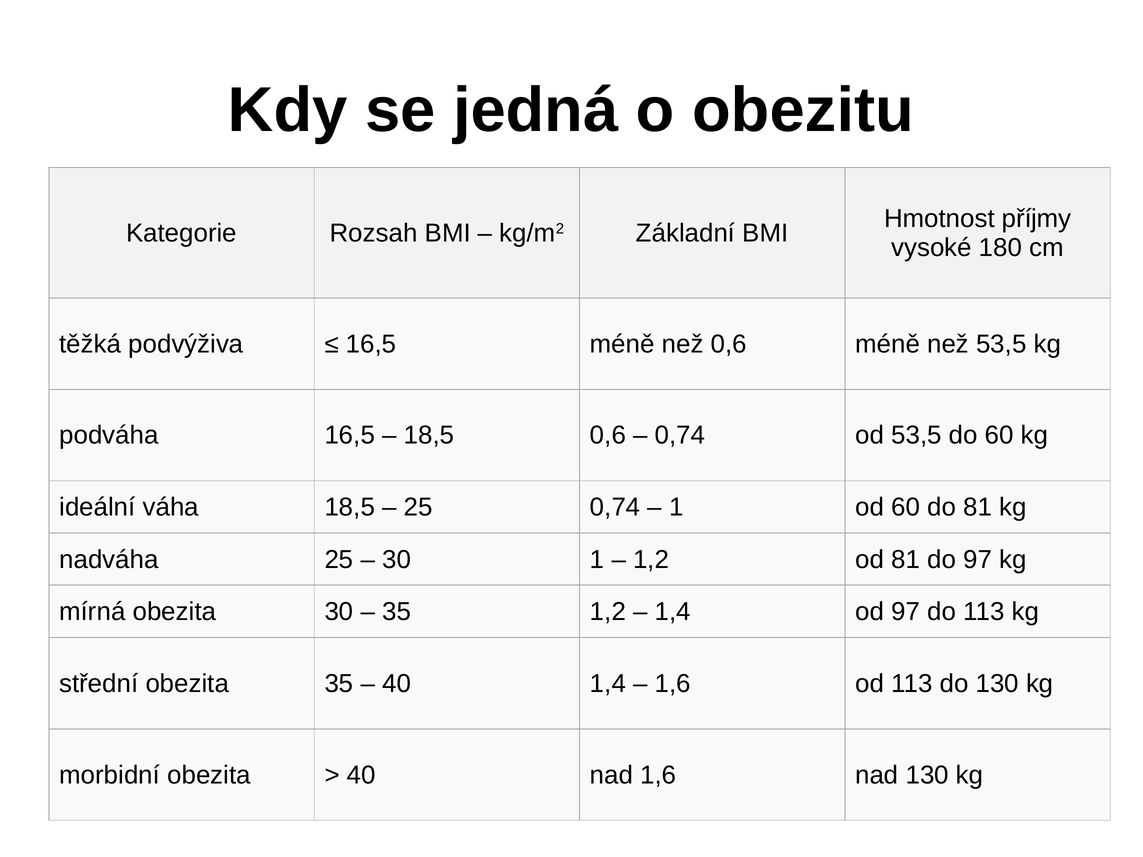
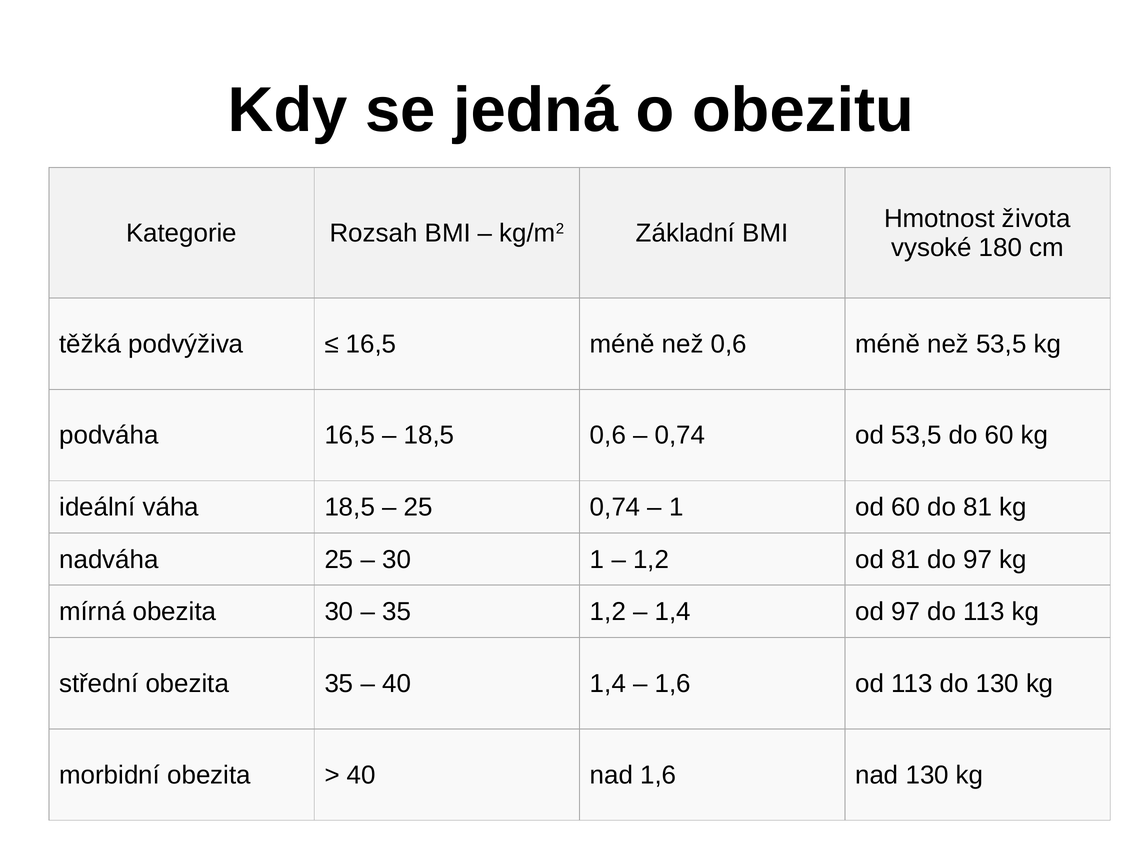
příjmy: příjmy -> života
